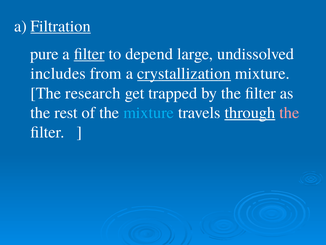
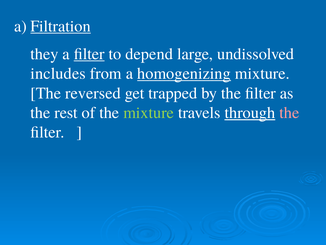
pure: pure -> they
crystallization: crystallization -> homogenizing
research: research -> reversed
mixture at (149, 112) colour: light blue -> light green
